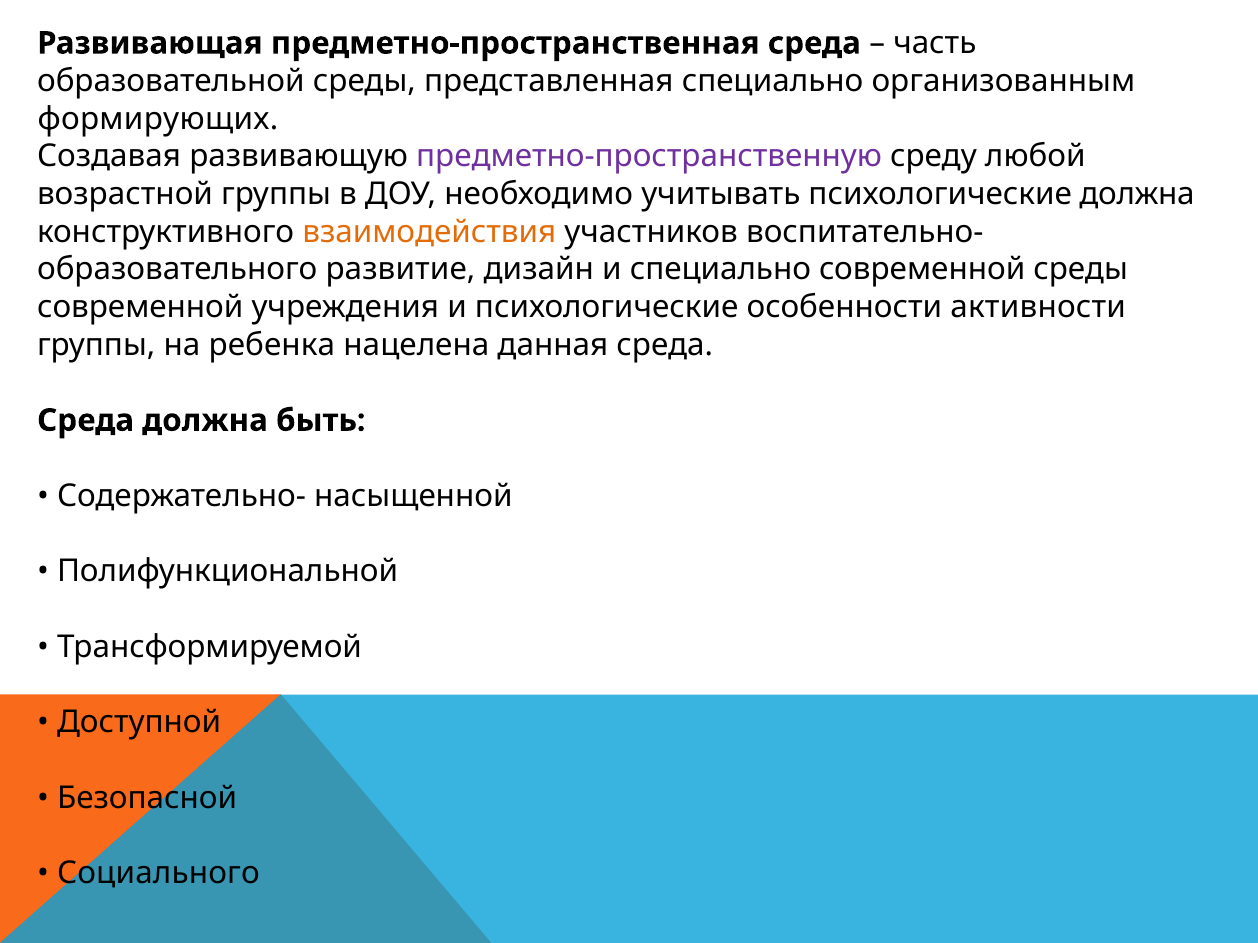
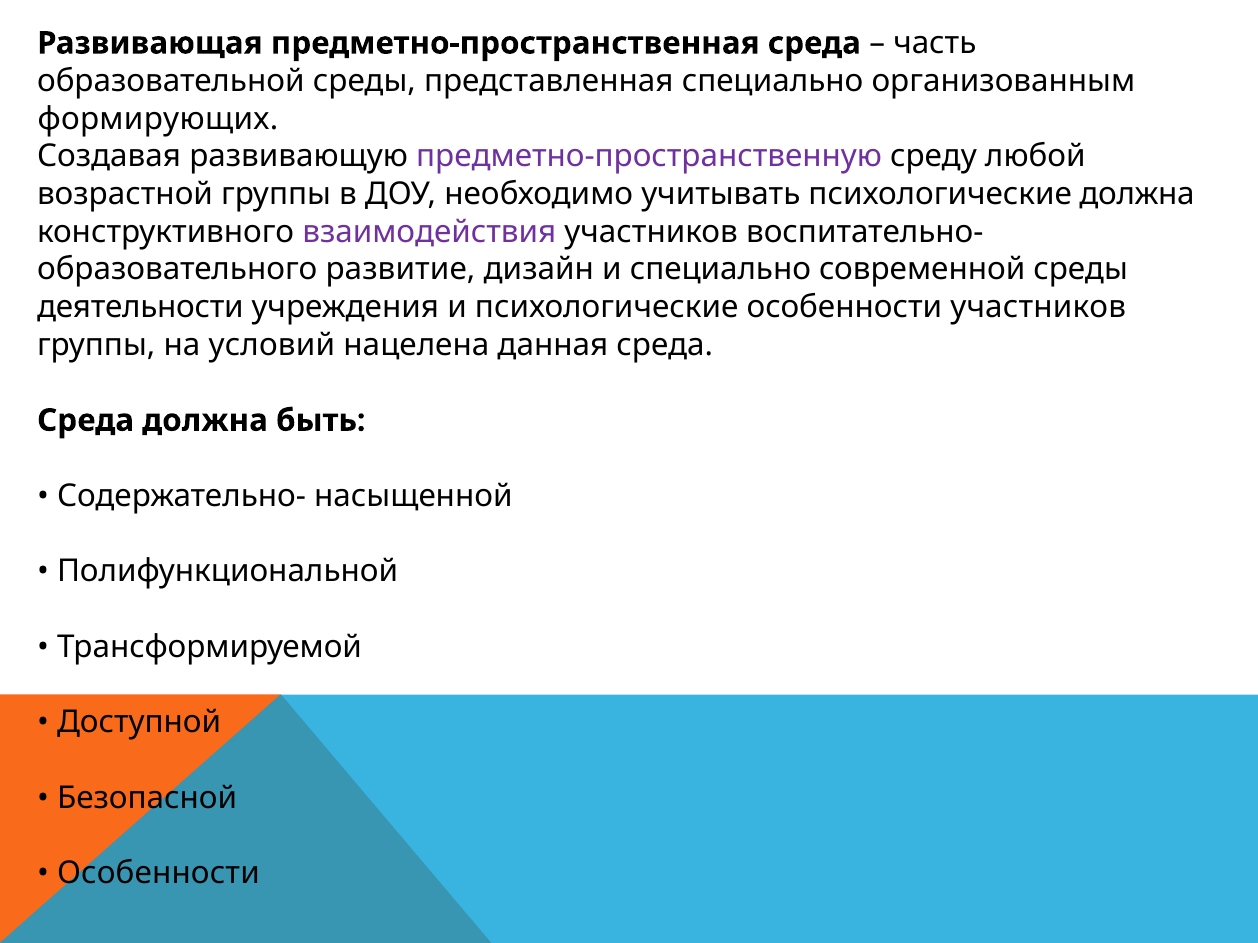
взаимодействия colour: orange -> purple
современной at (140, 307): современной -> деятельности
особенности активности: активности -> участников
ребенка: ребенка -> условий
Социального at (158, 874): Социального -> Особенности
